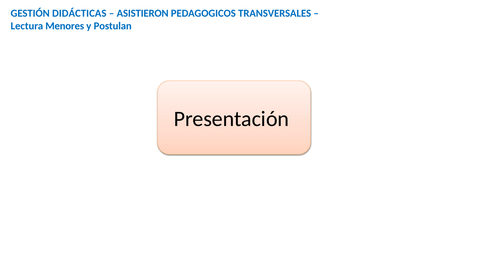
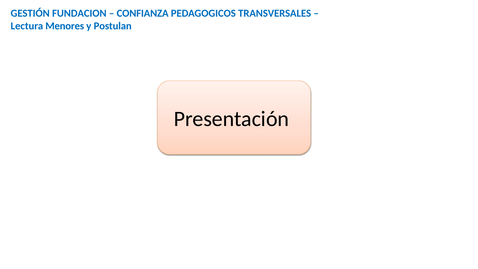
DIDÁCTICAS: DIDÁCTICAS -> FUNDACION
ASISTIERON: ASISTIERON -> CONFIANZA
